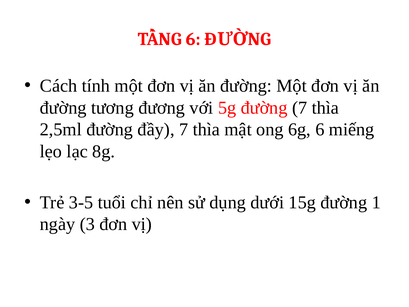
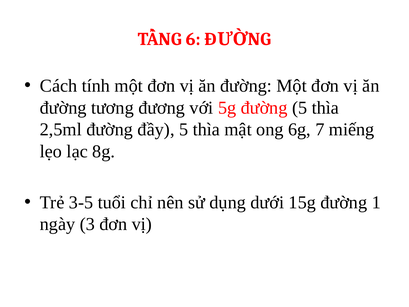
đường 7: 7 -> 5
đầy 7: 7 -> 5
6g 6: 6 -> 7
